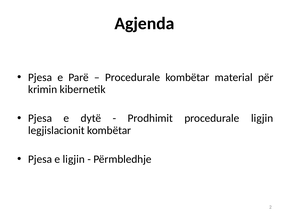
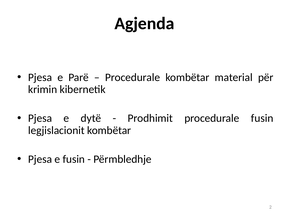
procedurale ligjin: ligjin -> fusin
e ligjin: ligjin -> fusin
